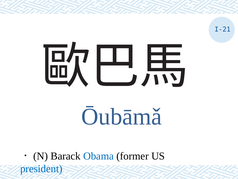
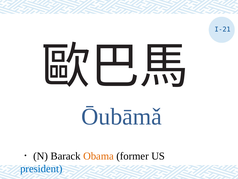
Obama colour: blue -> orange
